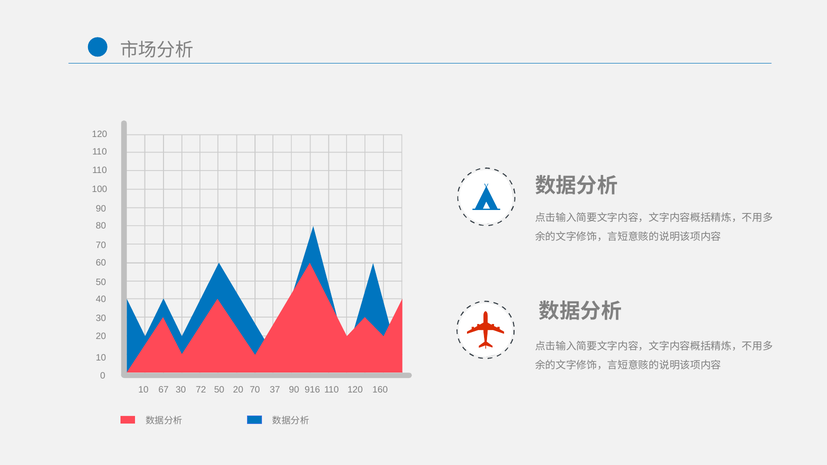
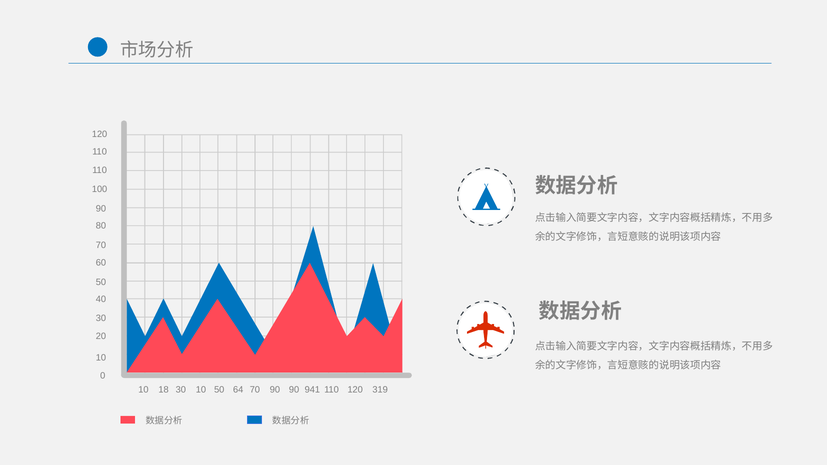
67: 67 -> 18
30 72: 72 -> 10
50 20: 20 -> 64
70 37: 37 -> 90
916: 916 -> 941
160: 160 -> 319
